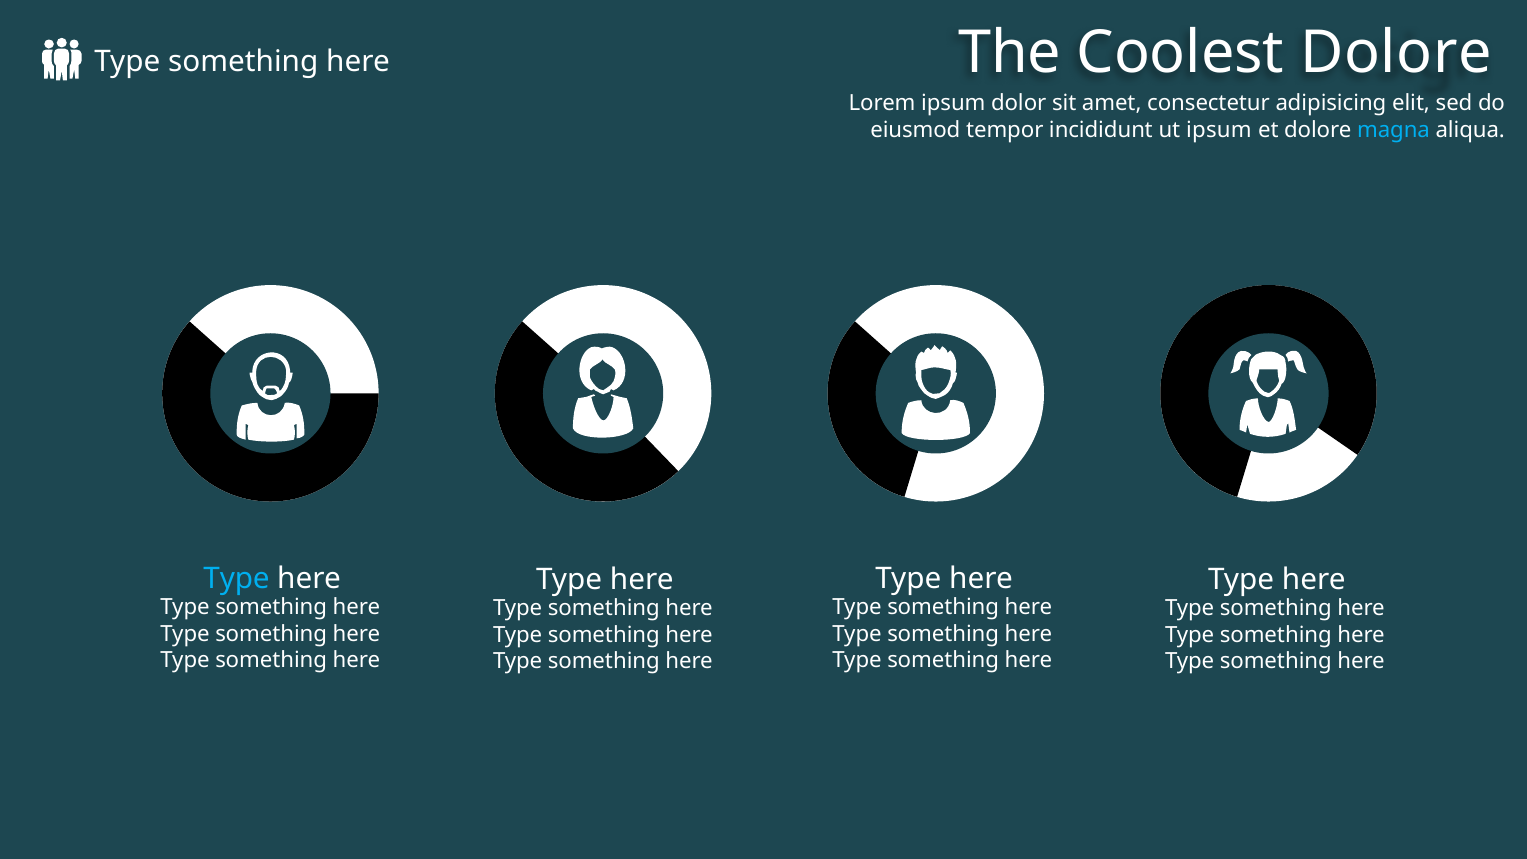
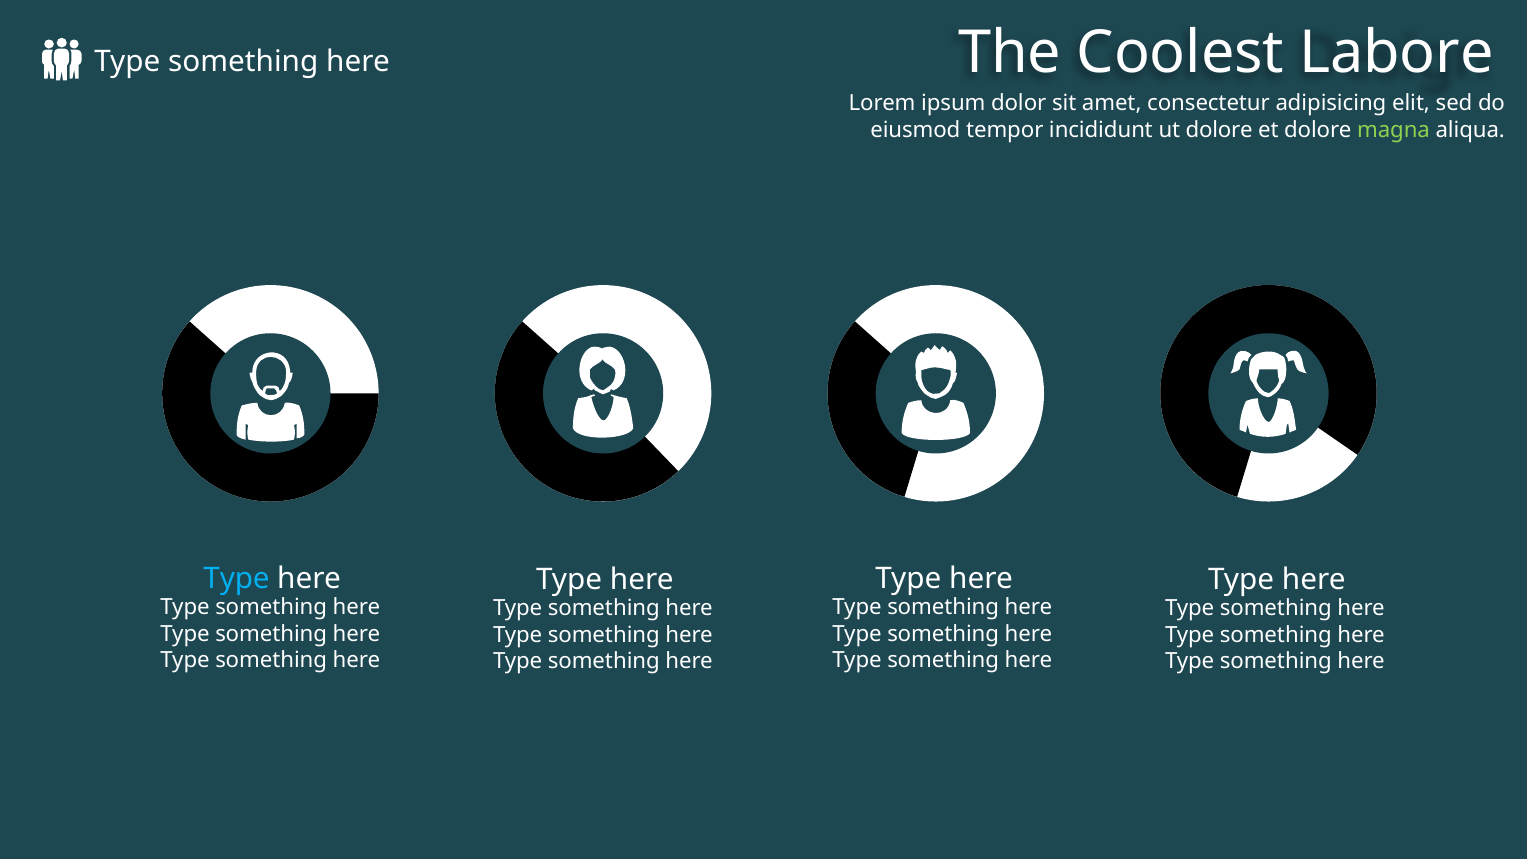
Coolest Dolore: Dolore -> Labore
ut ipsum: ipsum -> dolore
magna colour: light blue -> light green
